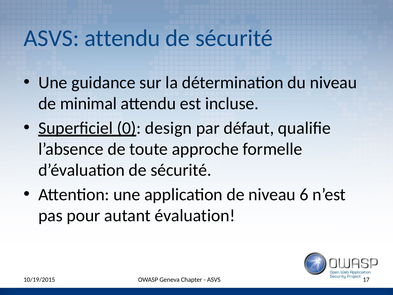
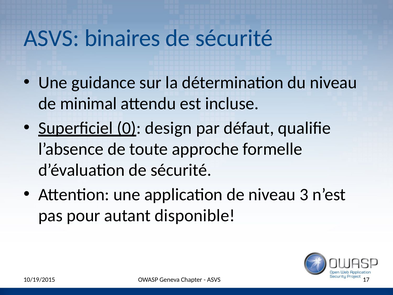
ASVS attendu: attendu -> binaires
6: 6 -> 3
évaluation: évaluation -> disponible
